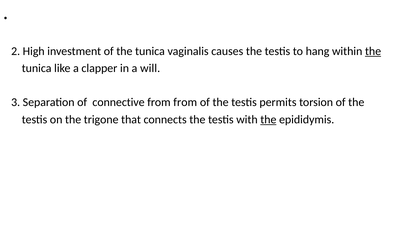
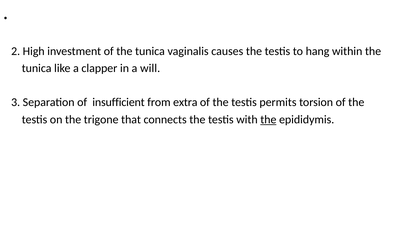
the at (373, 51) underline: present -> none
connective: connective -> insufficient
from from: from -> extra
